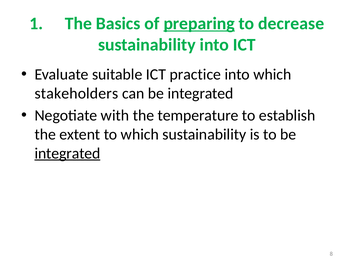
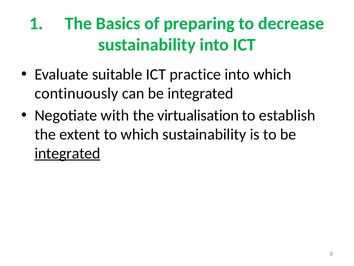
preparing underline: present -> none
stakeholders: stakeholders -> continuously
temperature: temperature -> virtualisation
